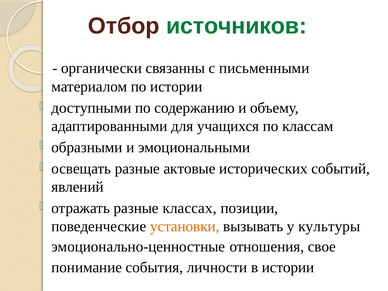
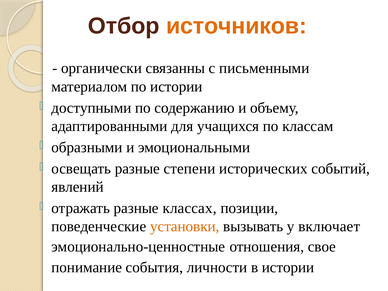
источников colour: green -> orange
актовые: актовые -> степени
культуры: культуры -> включает
